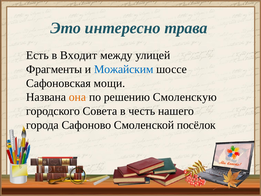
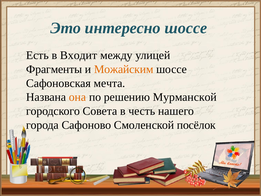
интересно трава: трава -> шоссе
Можайским colour: blue -> orange
мощи: мощи -> мечта
Смоленскую: Смоленскую -> Мурманской
